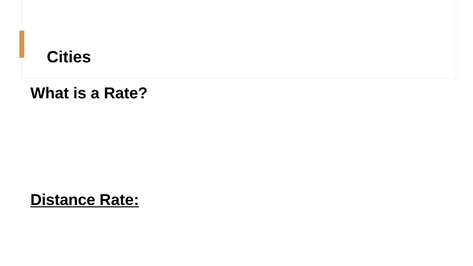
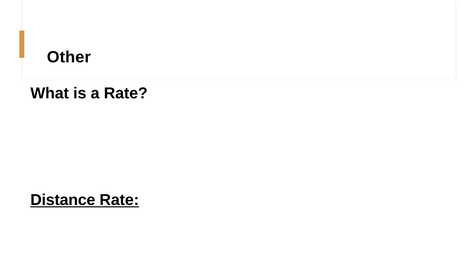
Cities: Cities -> Other
